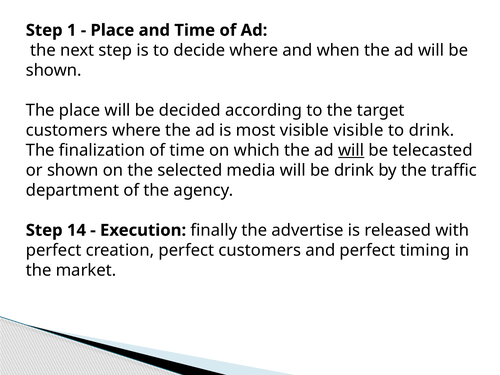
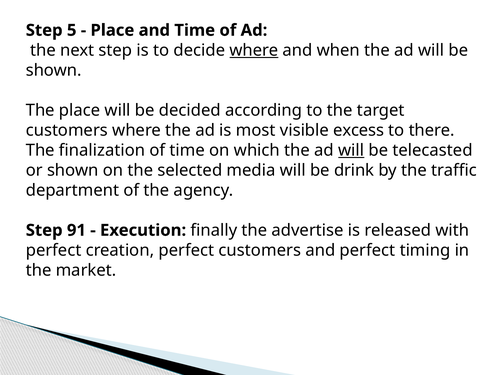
1: 1 -> 5
where at (254, 50) underline: none -> present
visible visible: visible -> excess
to drink: drink -> there
14: 14 -> 91
